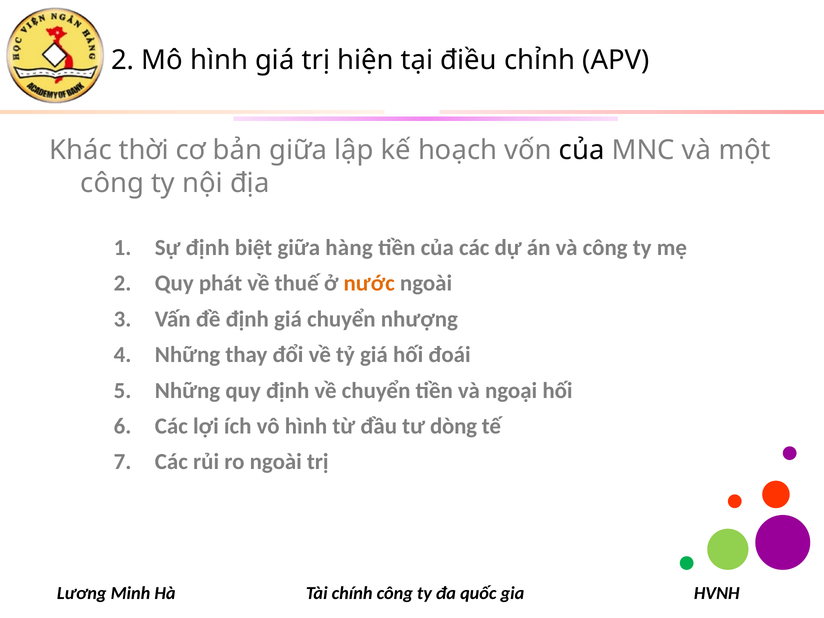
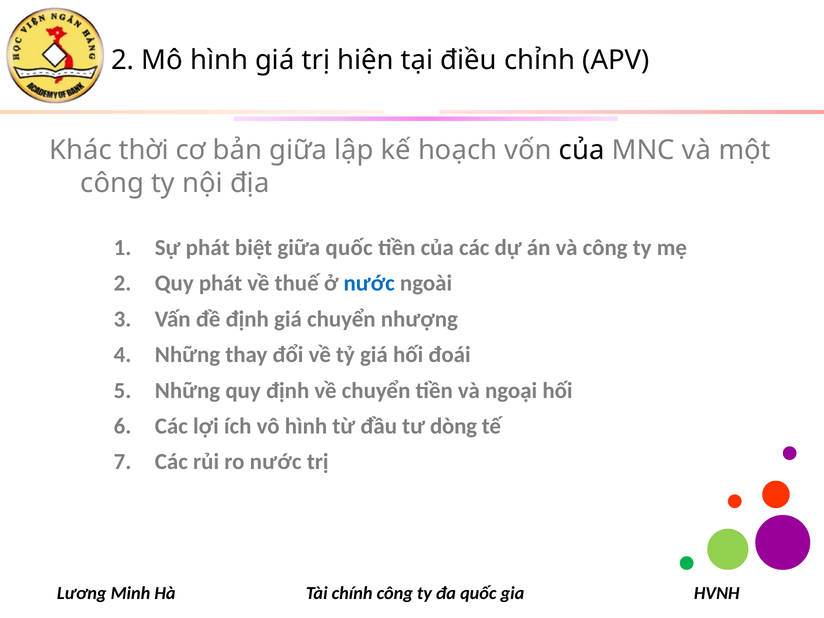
Sự định: định -> phát
giữa hàng: hàng -> quốc
nước at (369, 283) colour: orange -> blue
ro ngoài: ngoài -> nước
